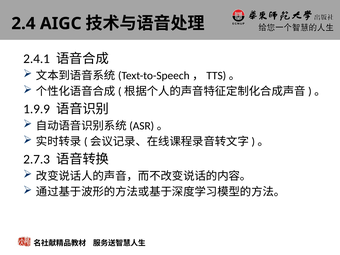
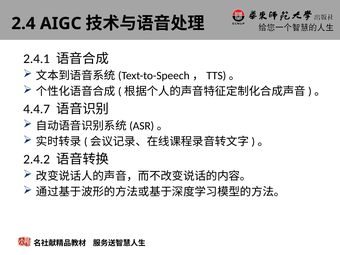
1.9.9: 1.9.9 -> 4.4.7
2.7.3: 2.7.3 -> 2.4.2
